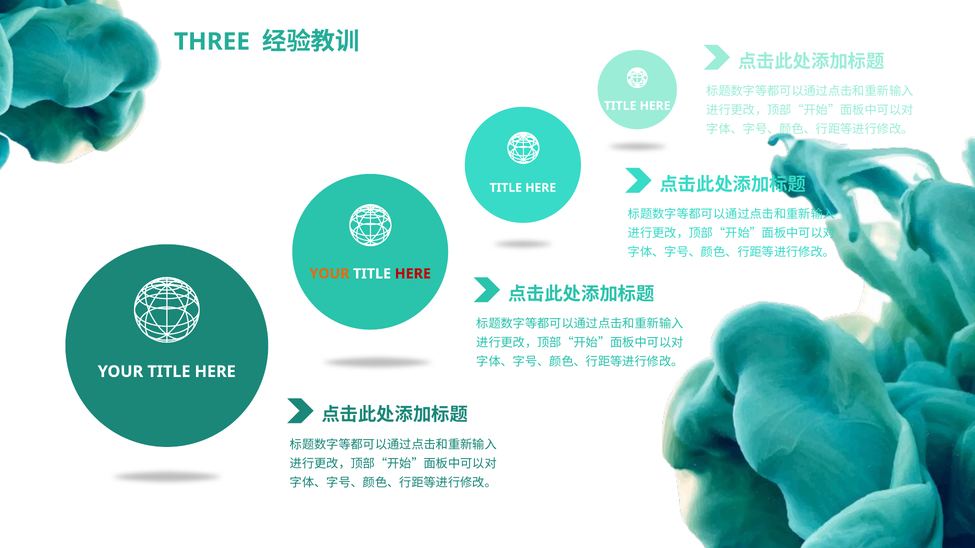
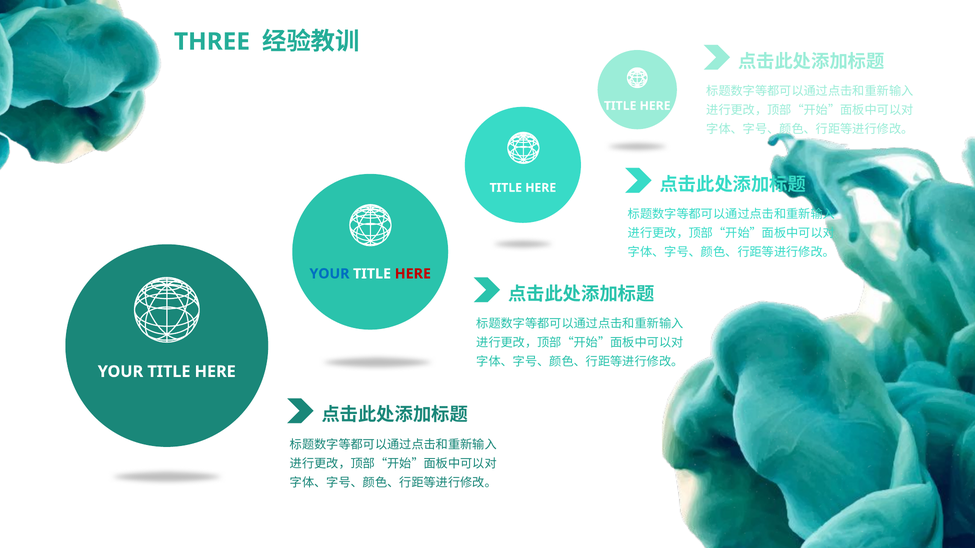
YOUR at (329, 274) colour: orange -> blue
